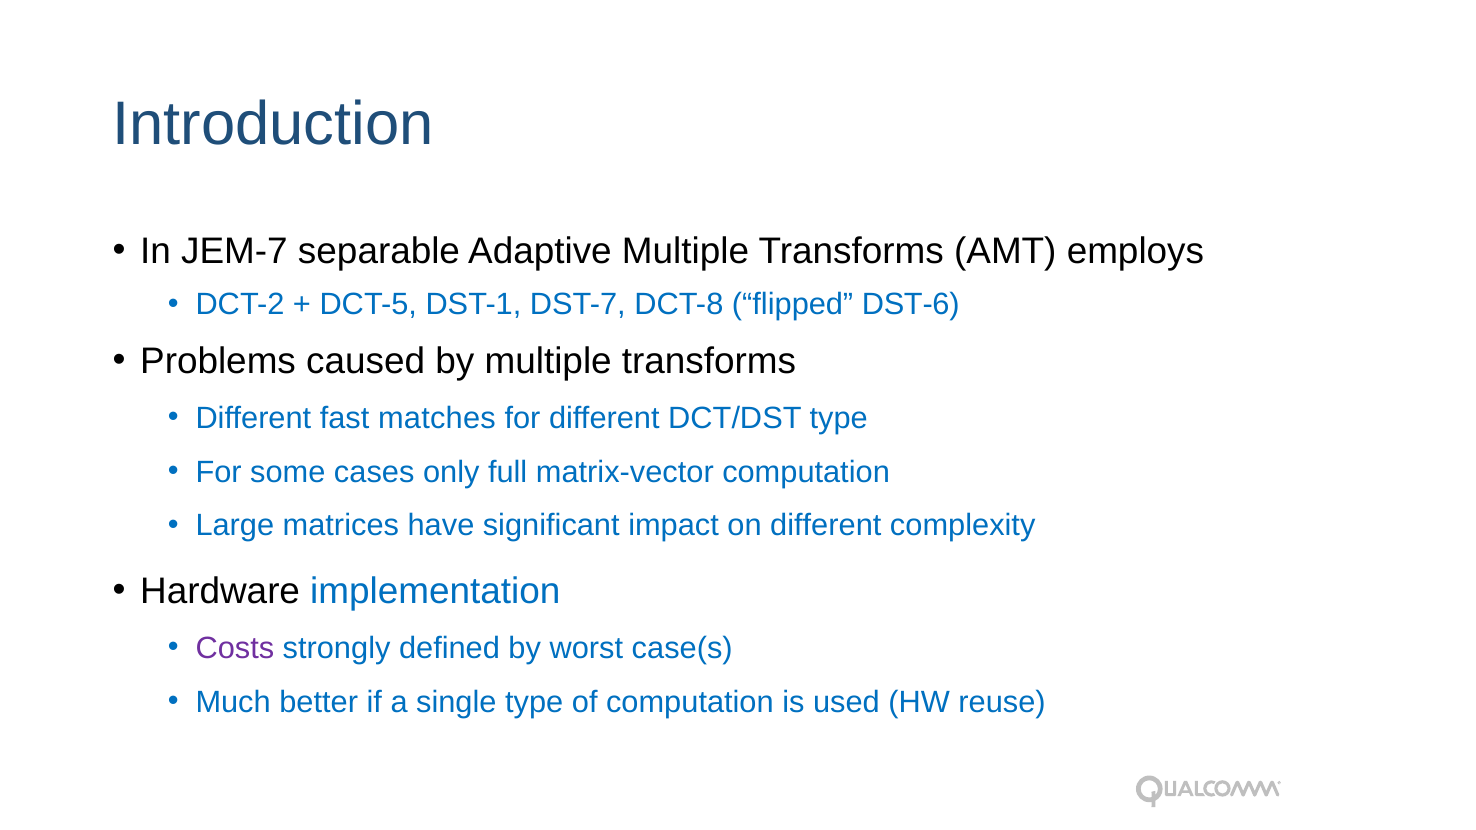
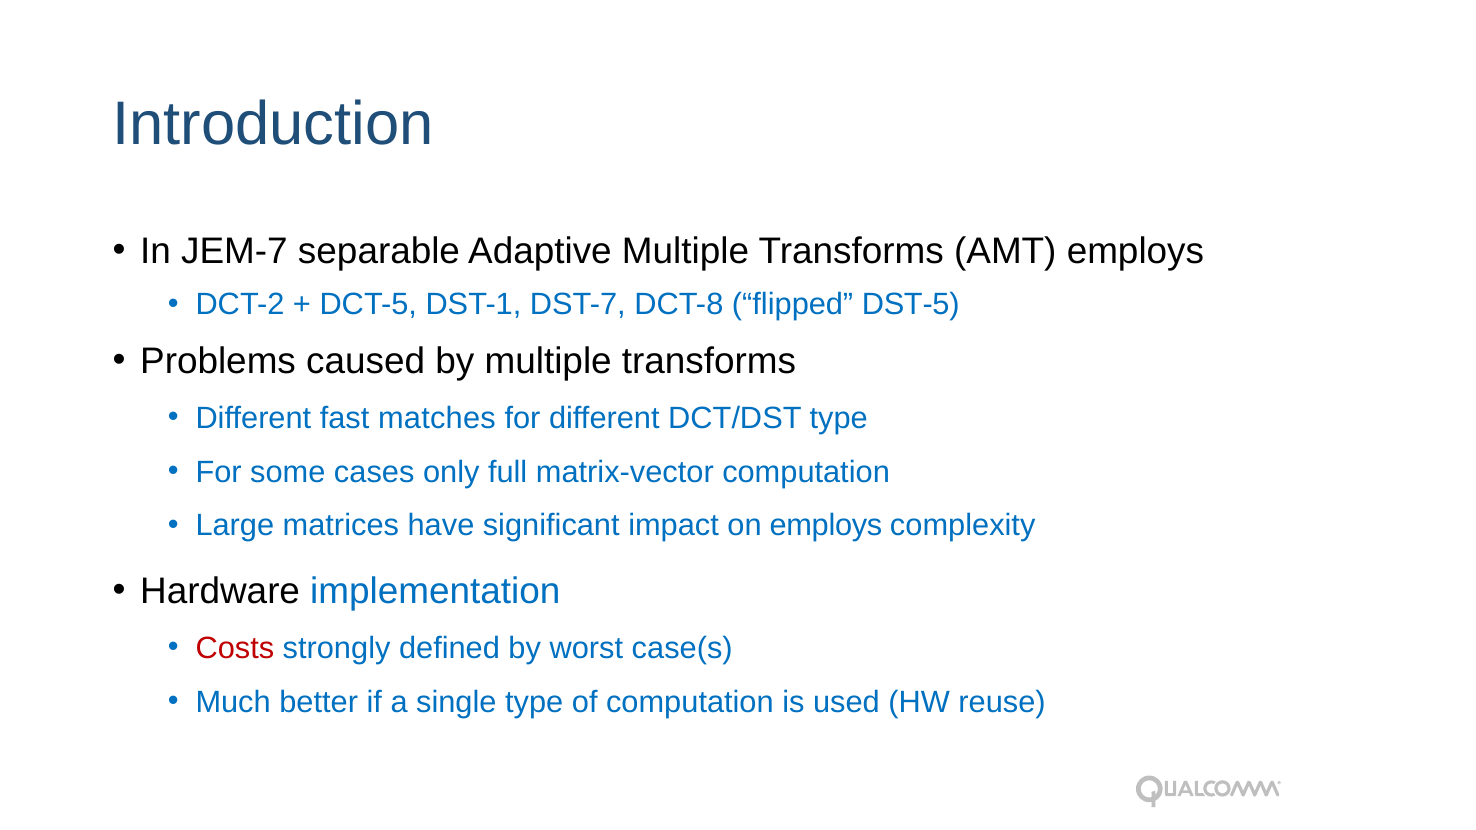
DST-6: DST-6 -> DST-5
on different: different -> employs
Costs colour: purple -> red
